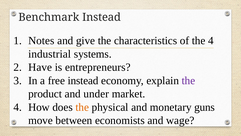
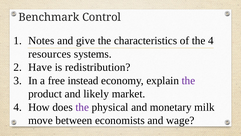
Benchmark Instead: Instead -> Control
industrial: industrial -> resources
entrepreneurs: entrepreneurs -> redistribution
under: under -> likely
the at (82, 107) colour: orange -> purple
guns: guns -> milk
